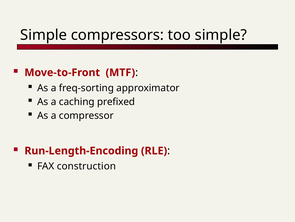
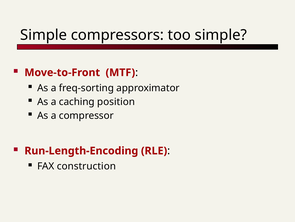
prefixed: prefixed -> position
